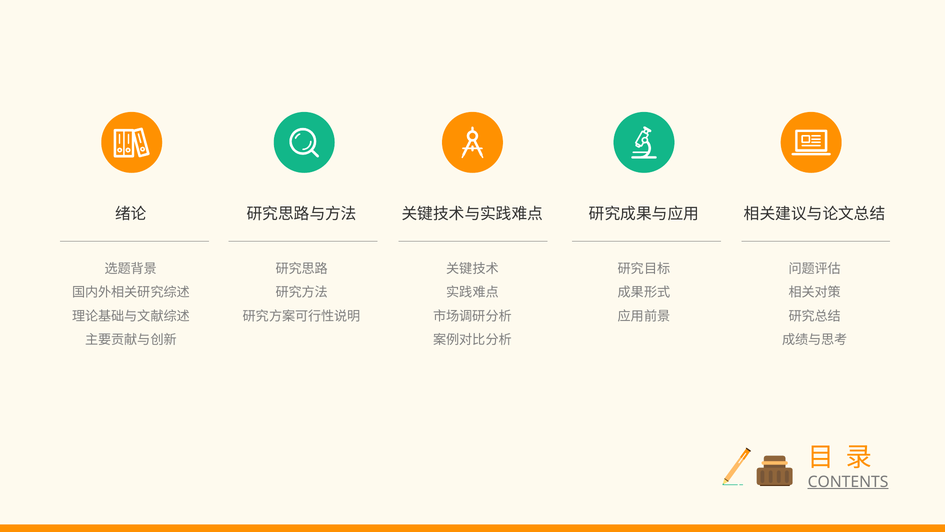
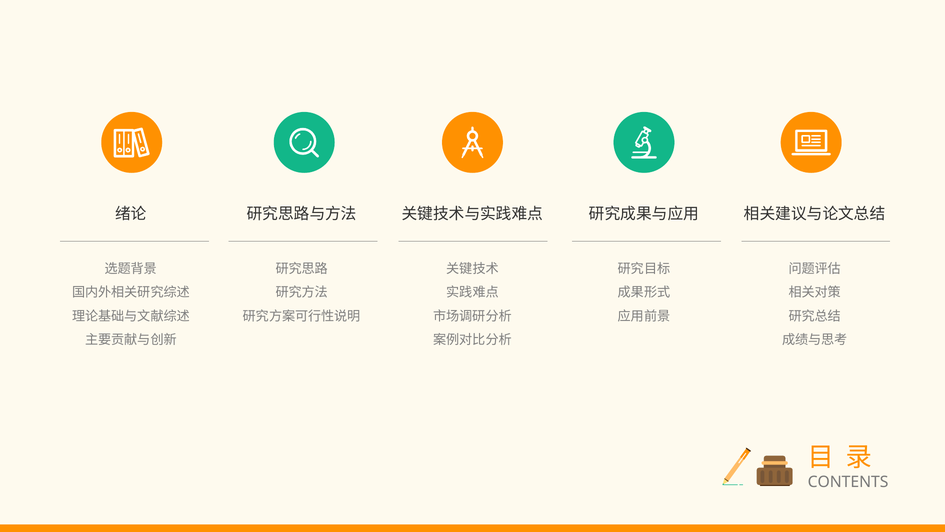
CONTENTS underline: present -> none
